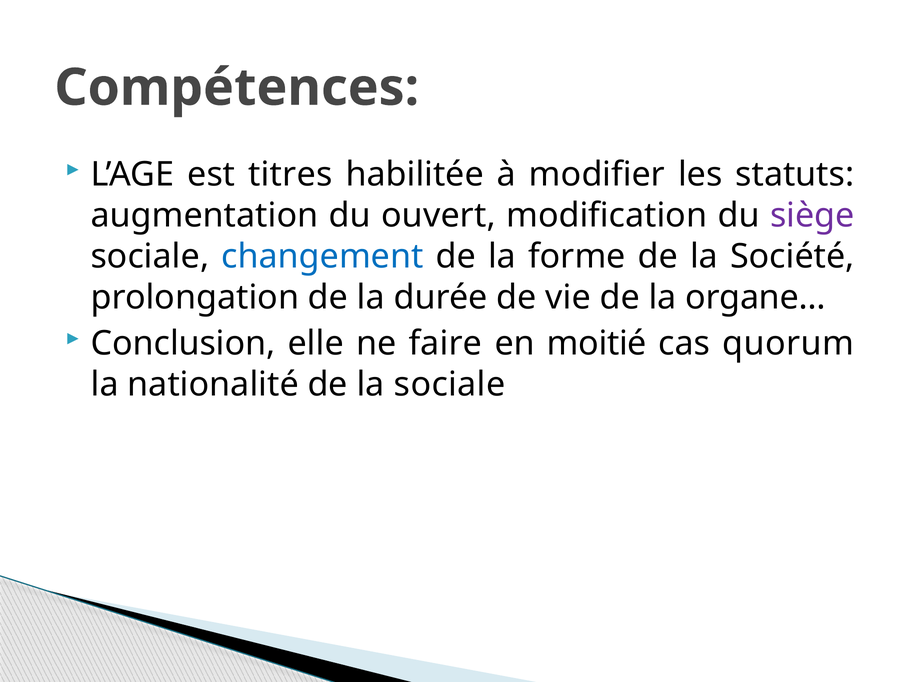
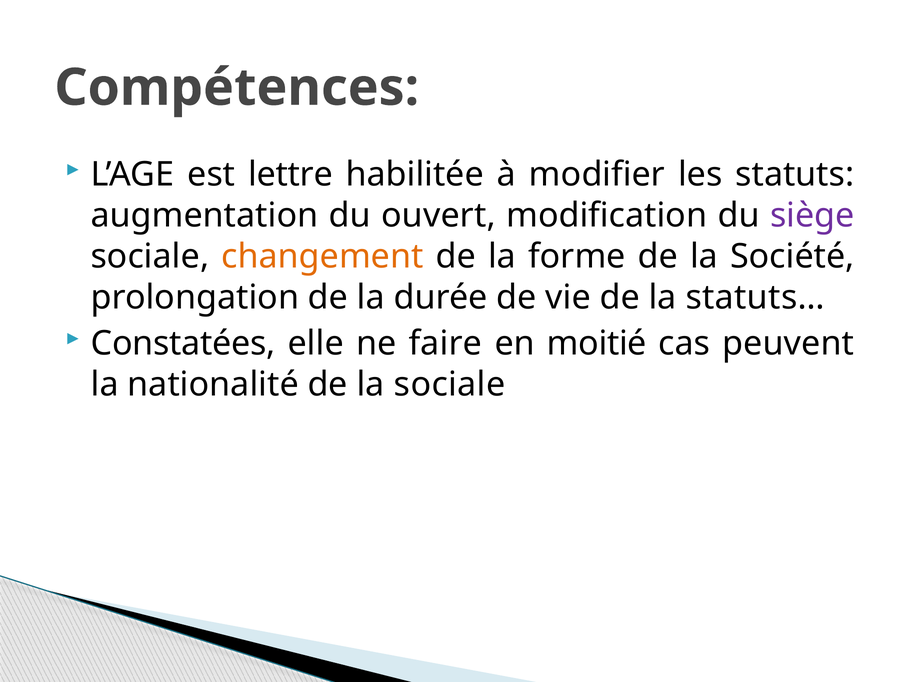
titres: titres -> lettre
changement colour: blue -> orange
organe…: organe… -> statuts…
Conclusion: Conclusion -> Constatées
quorum: quorum -> peuvent
